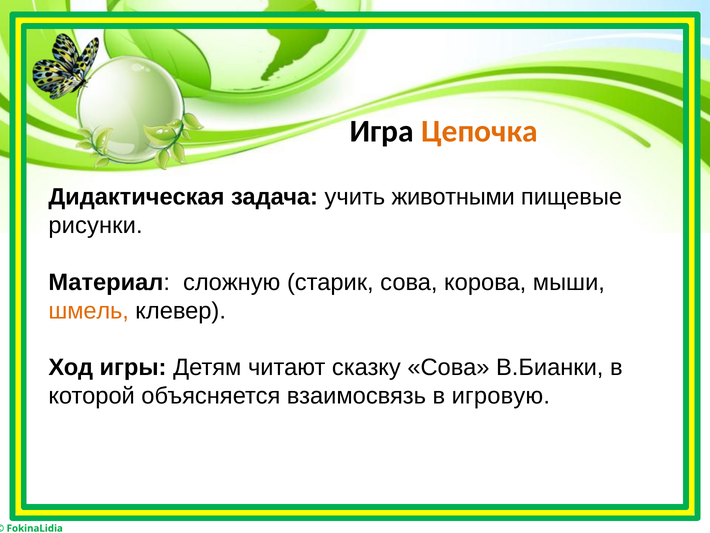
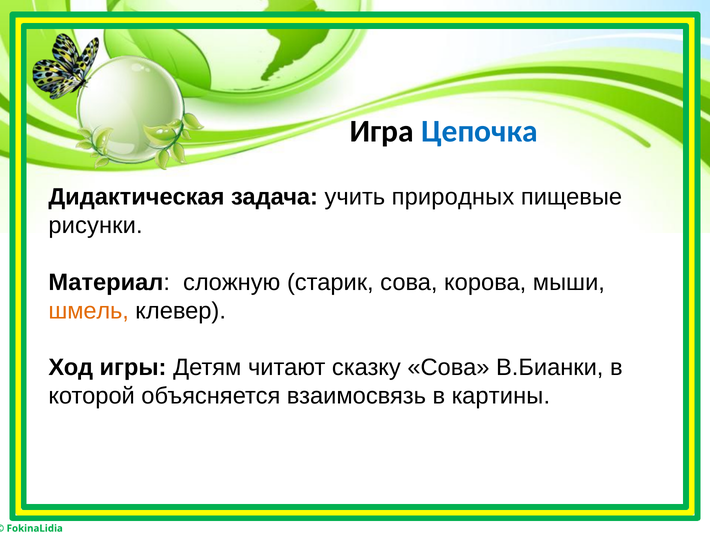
Цепочка colour: orange -> blue
животными: животными -> природных
игровую: игровую -> картины
